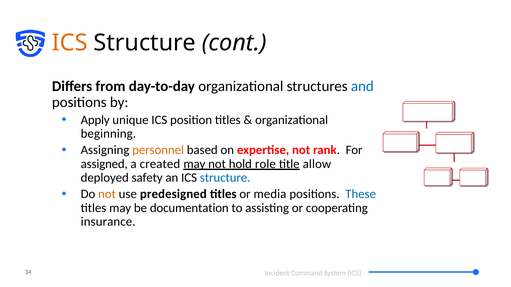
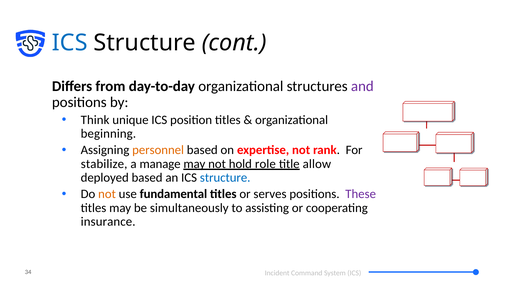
ICS at (70, 43) colour: orange -> blue
and colour: blue -> purple
Apply: Apply -> Think
assigned: assigned -> stabilize
created: created -> manage
deployed safety: safety -> based
predesigned: predesigned -> fundamental
media: media -> serves
These colour: blue -> purple
documentation: documentation -> simultaneously
